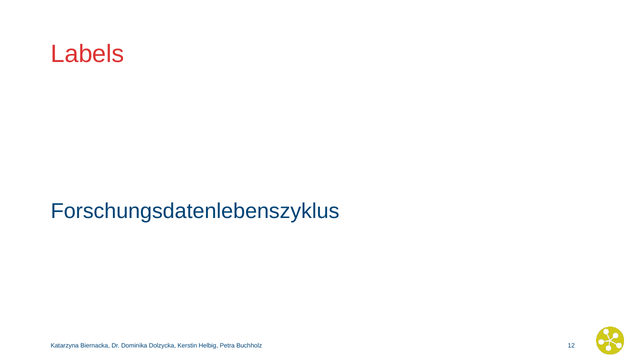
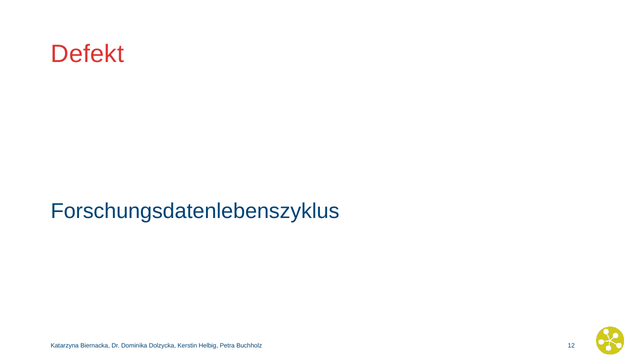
Labels: Labels -> Defekt
